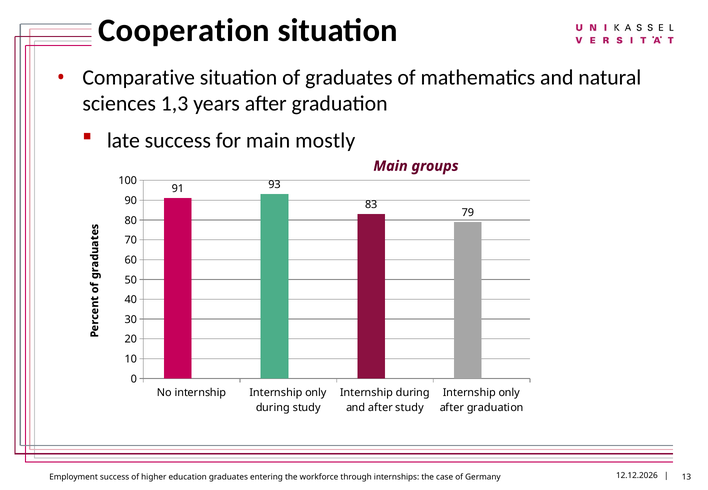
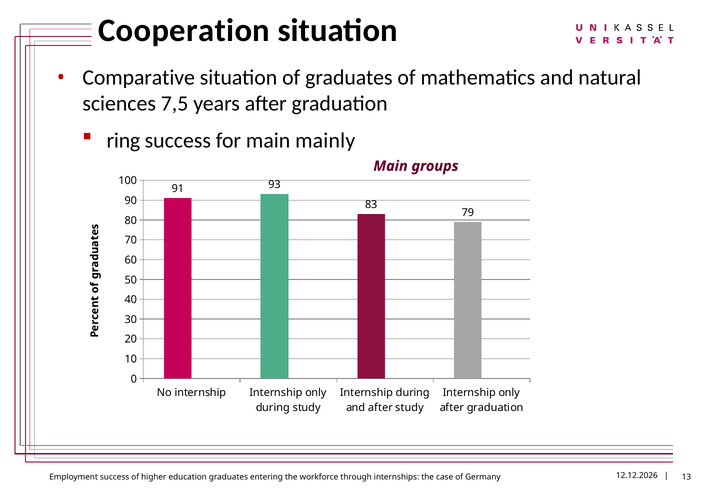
1,3: 1,3 -> 7,5
late: late -> ring
mostly: mostly -> mainly
